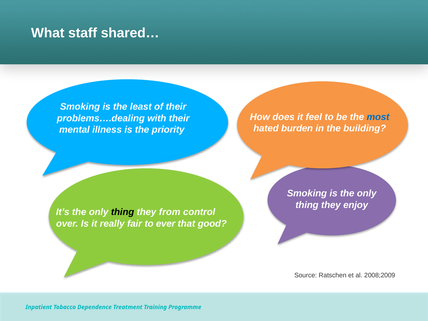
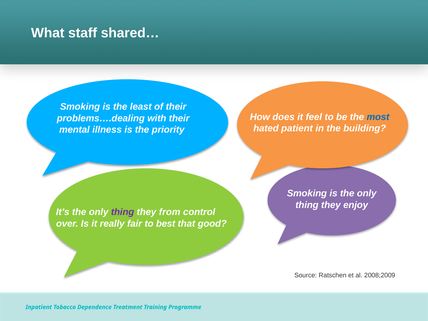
burden: burden -> patient
thing at (123, 212) colour: black -> purple
ever: ever -> best
